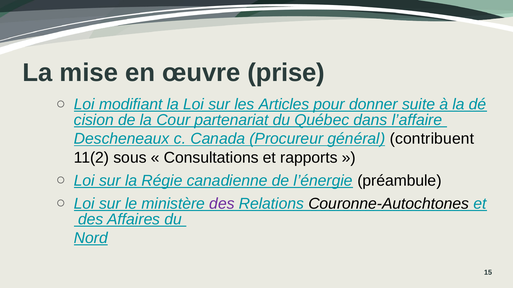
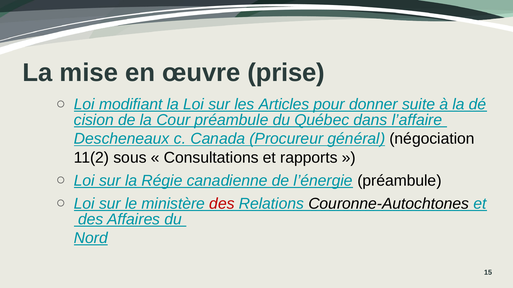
Cour partenariat: partenariat -> préambule
contribuent: contribuent -> négociation
des at (222, 204) colour: purple -> red
